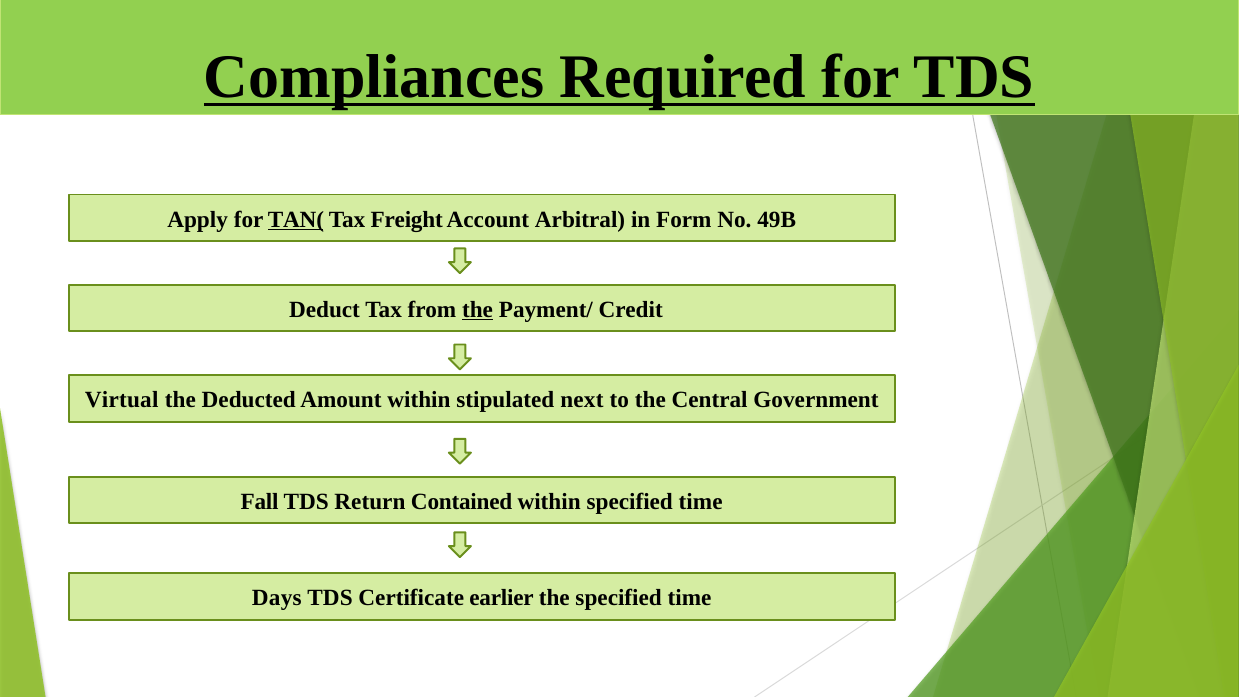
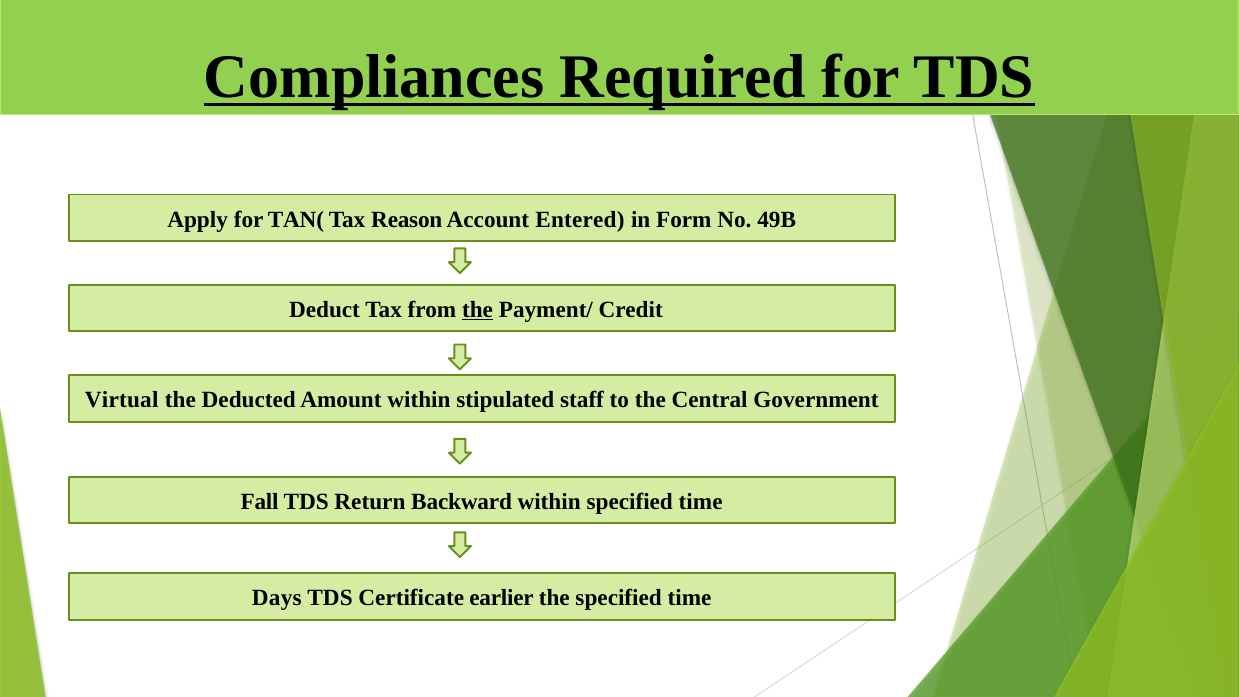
TAN( underline: present -> none
Freight: Freight -> Reason
Arbitral: Arbitral -> Entered
next: next -> staff
Contained: Contained -> Backward
